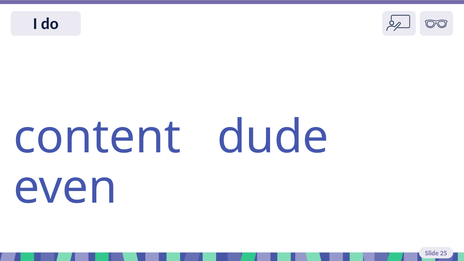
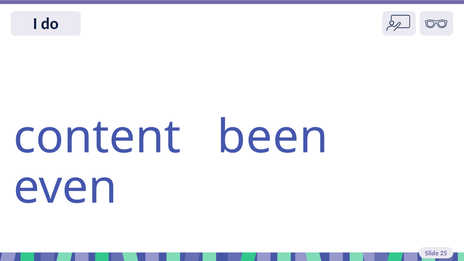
dude: dude -> been
